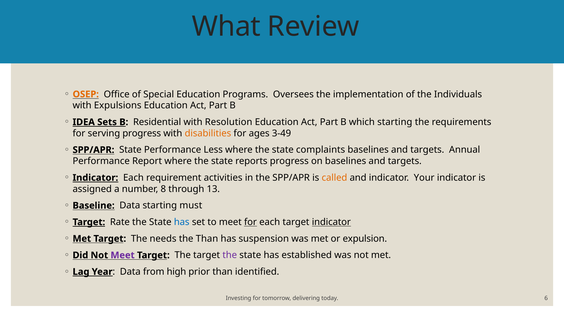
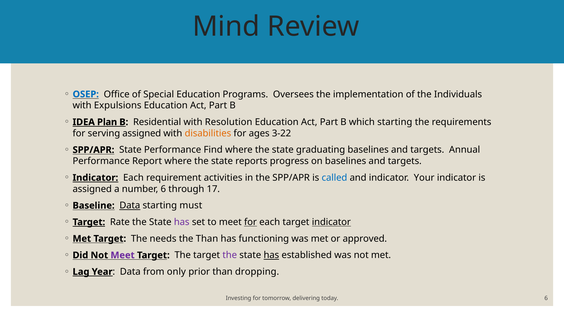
What: What -> Mind
OSEP colour: orange -> blue
Sets: Sets -> Plan
serving progress: progress -> assigned
3-49: 3-49 -> 3-22
Less: Less -> Find
complaints: complaints -> graduating
called colour: orange -> blue
number 8: 8 -> 6
13: 13 -> 17
Data at (130, 206) underline: none -> present
has at (182, 222) colour: blue -> purple
suspension: suspension -> functioning
expulsion: expulsion -> approved
has at (271, 255) underline: none -> present
high: high -> only
identified: identified -> dropping
